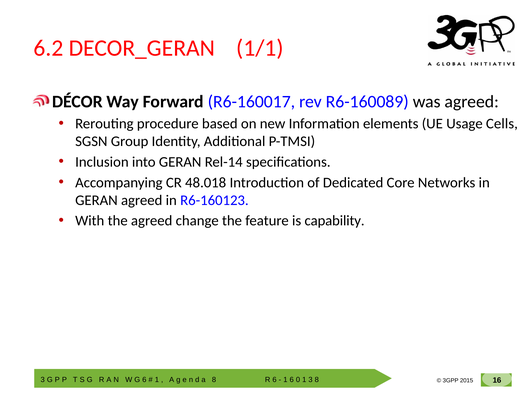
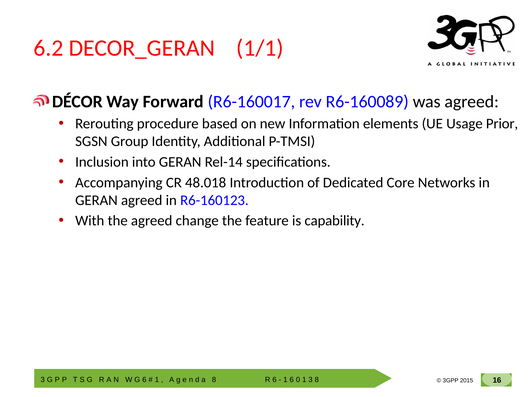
Cells: Cells -> Prior
